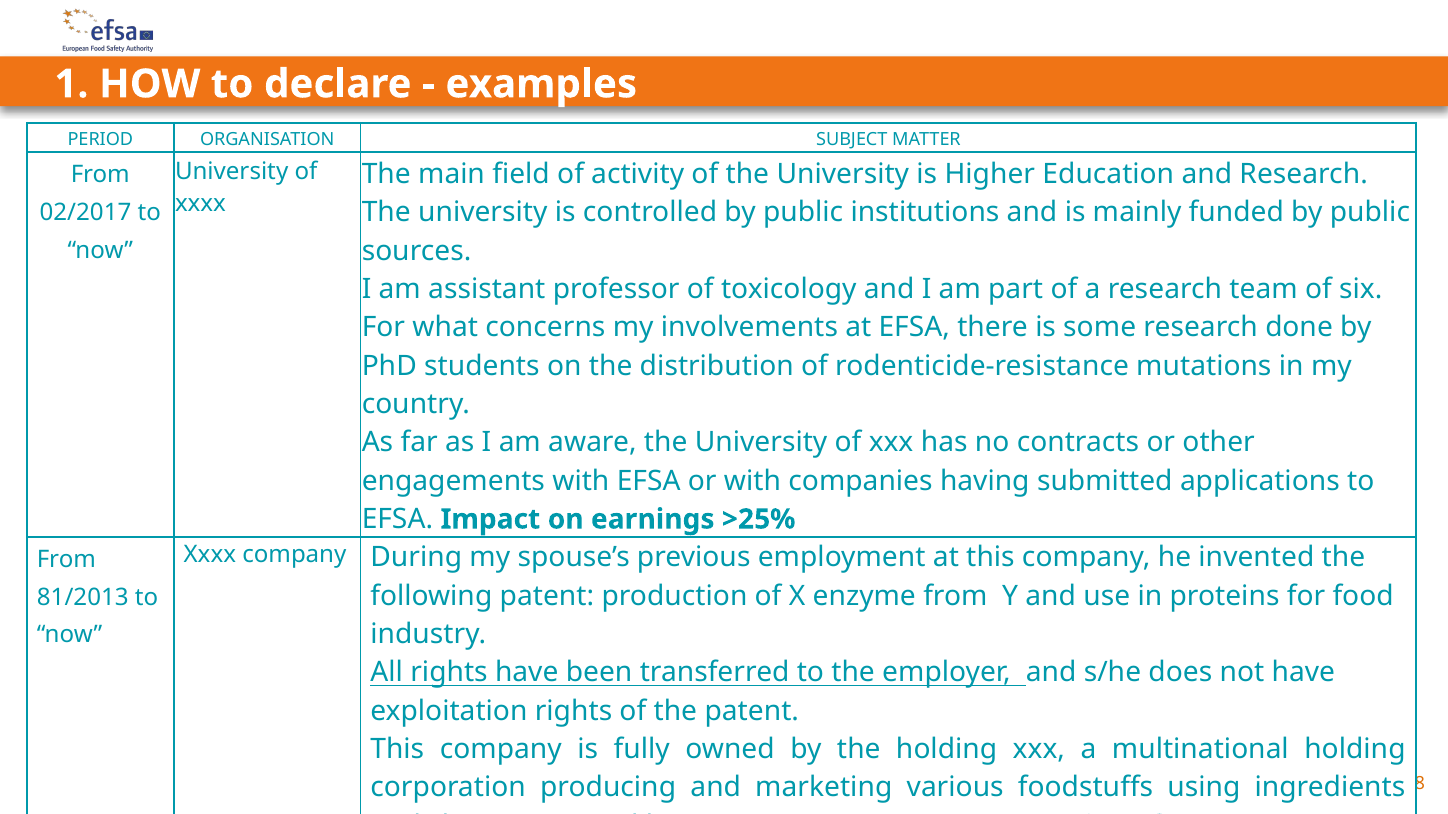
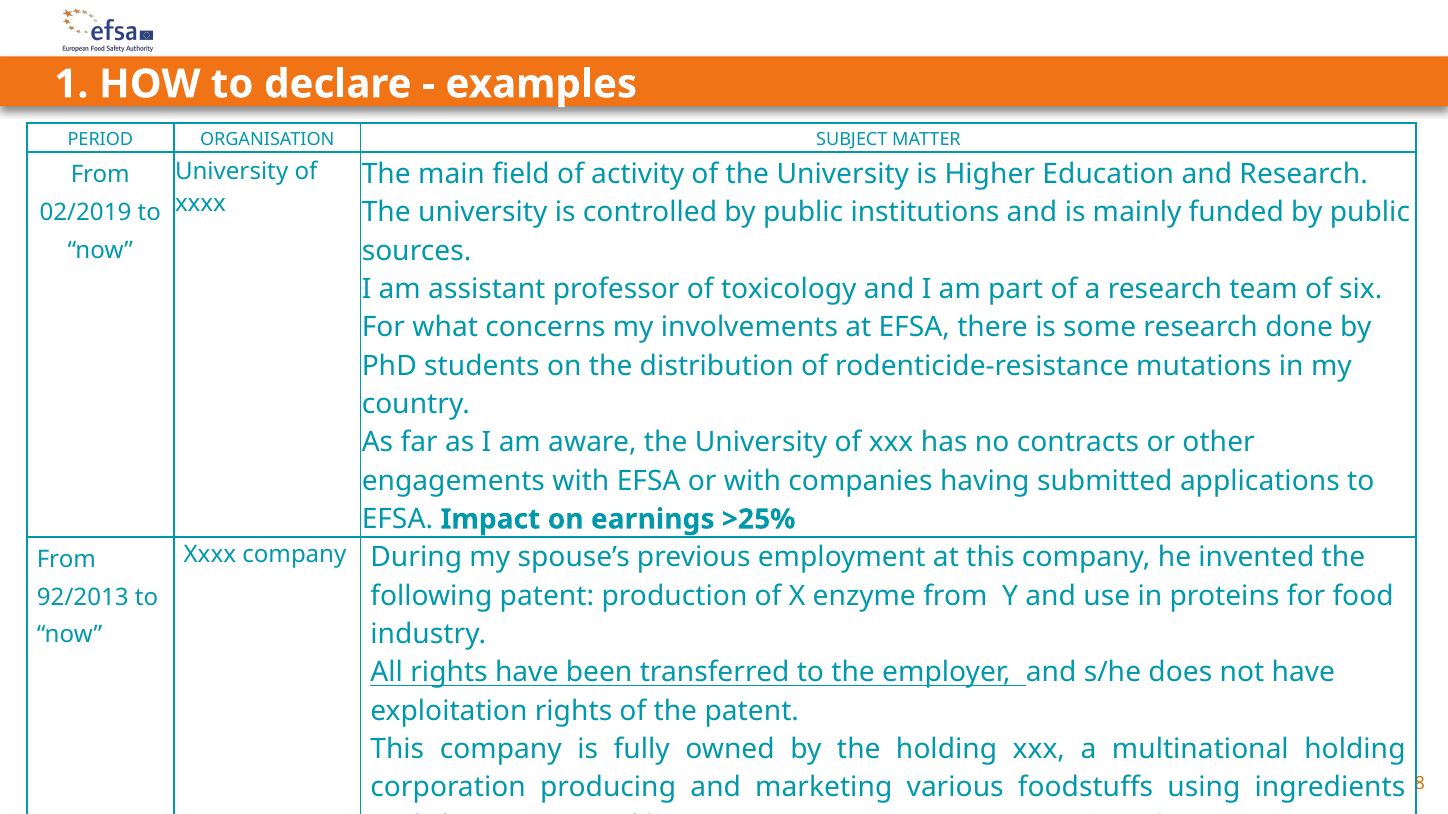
02/2017: 02/2017 -> 02/2019
81/2013: 81/2013 -> 92/2013
